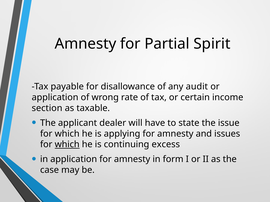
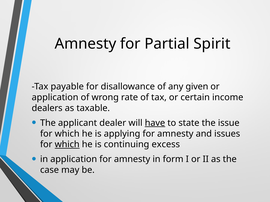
audit: audit -> given
section: section -> dealers
have underline: none -> present
